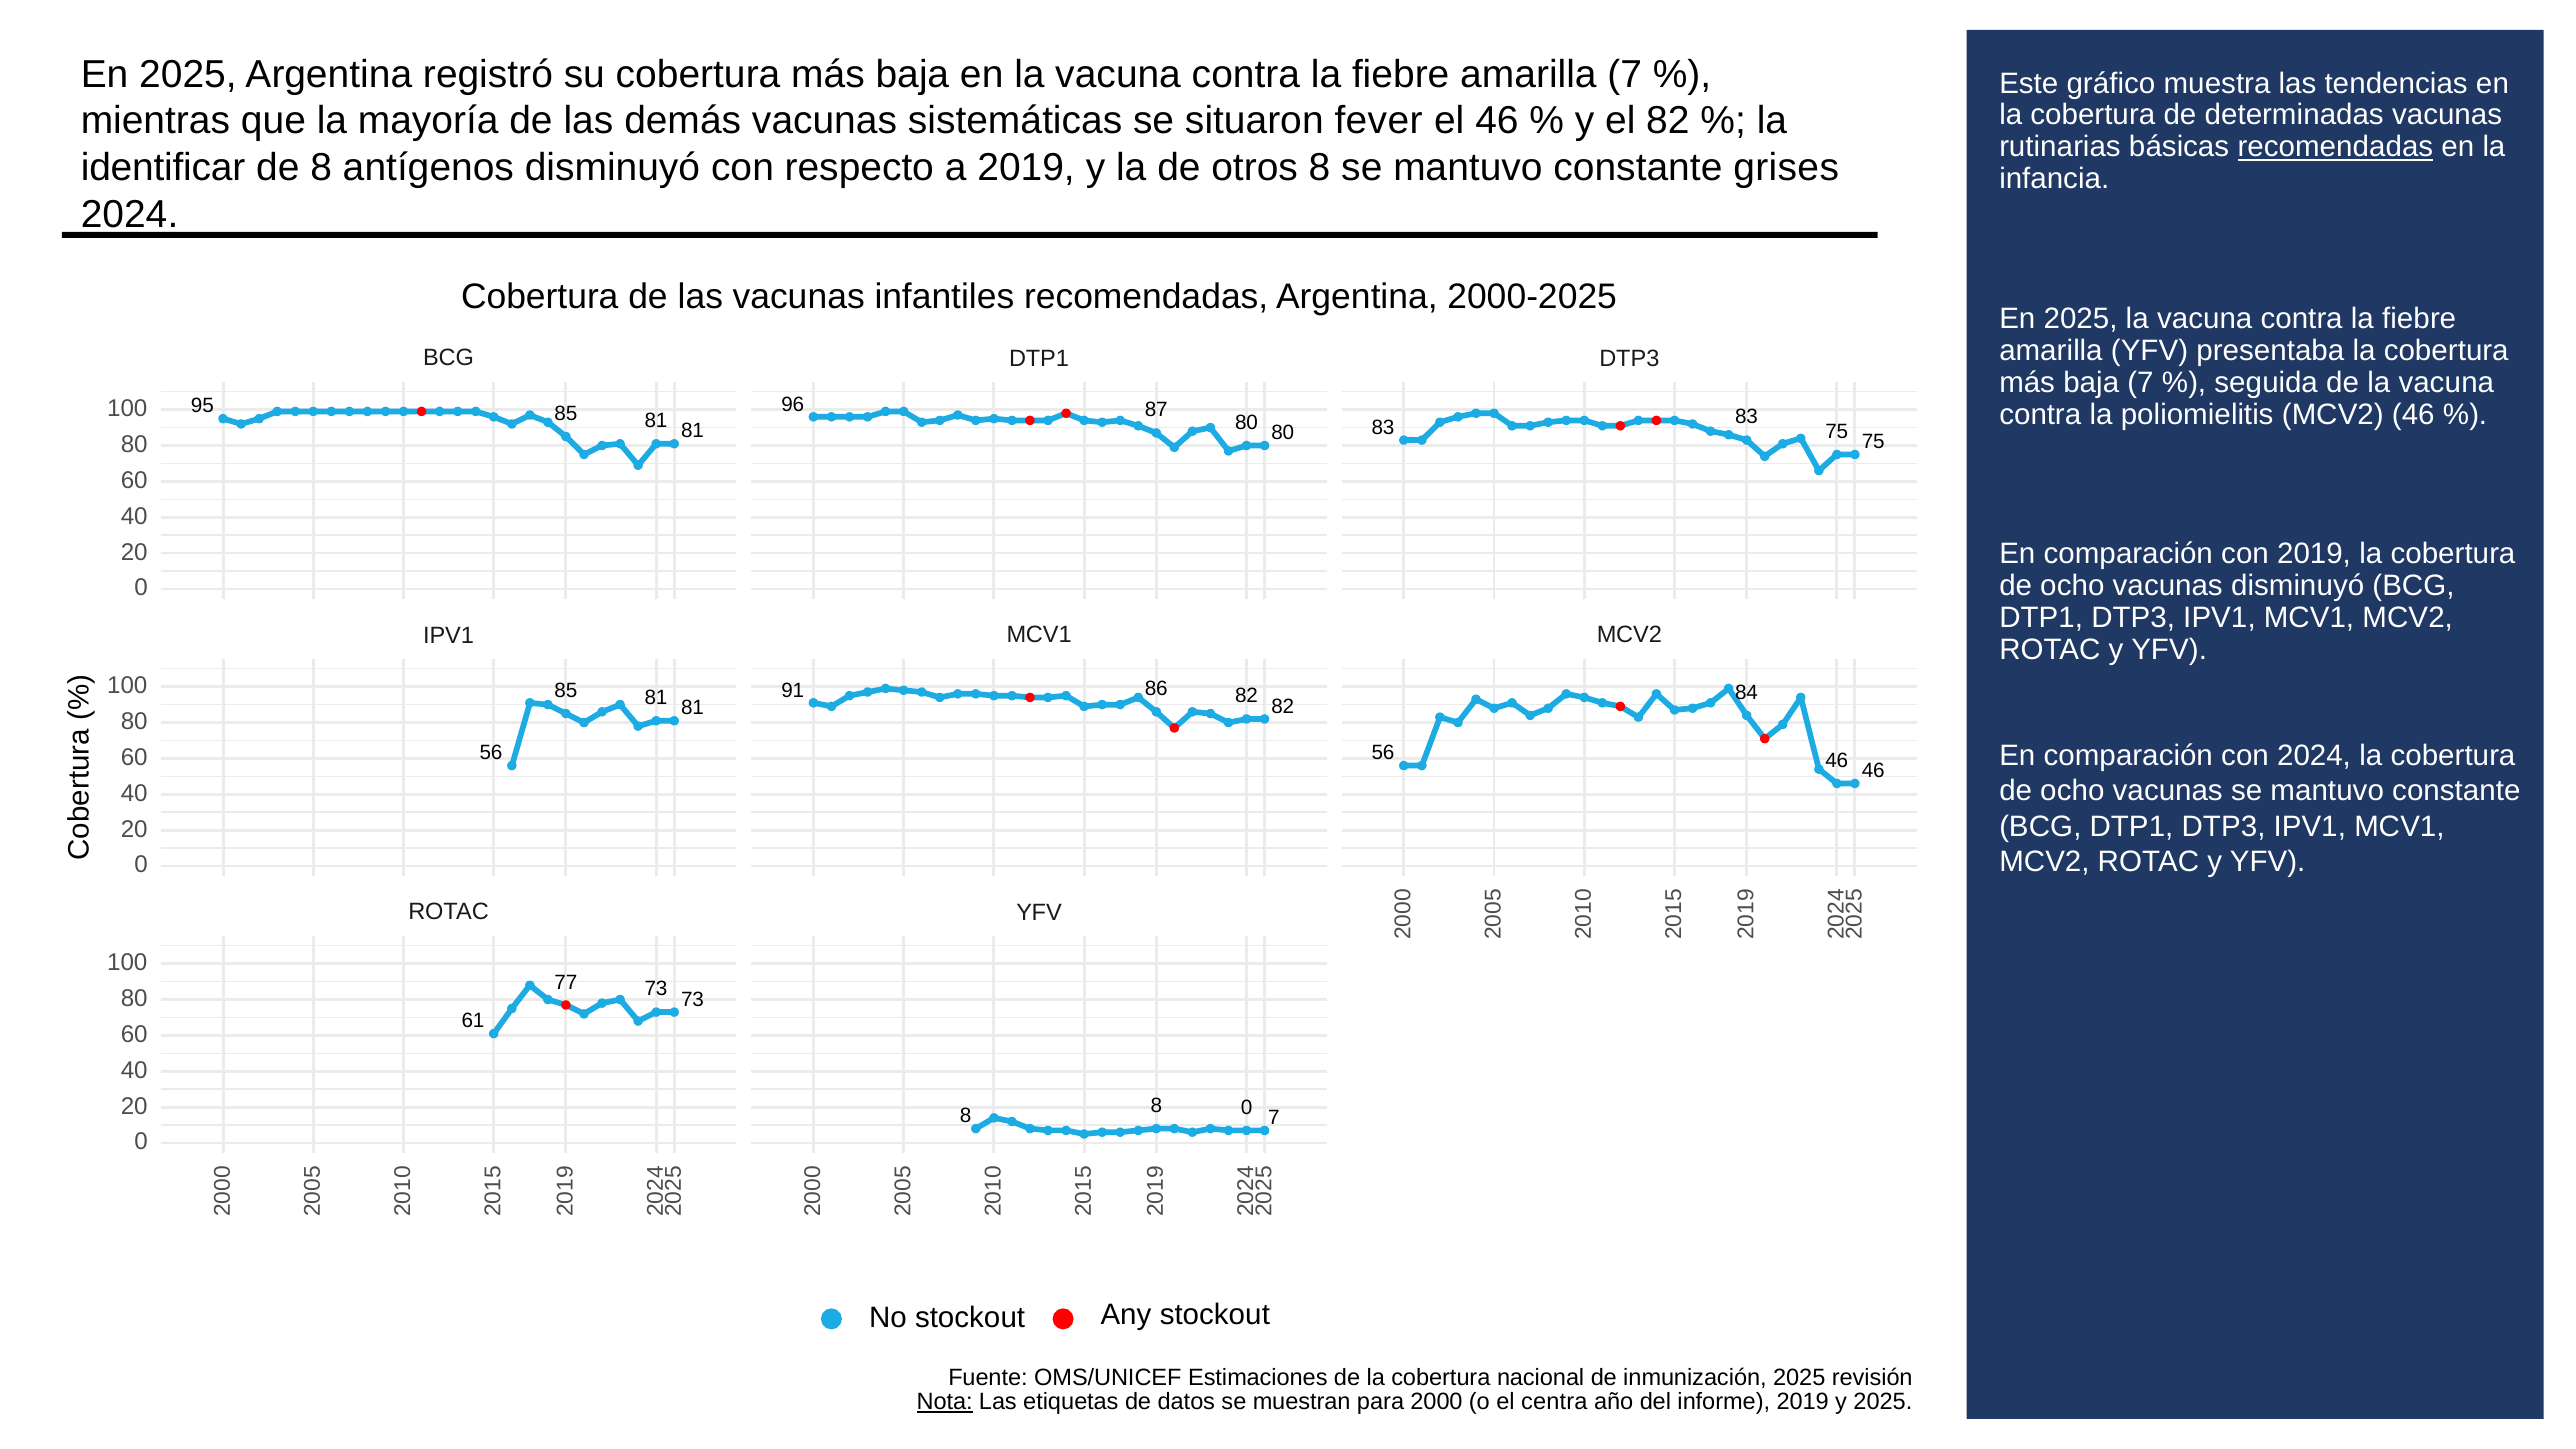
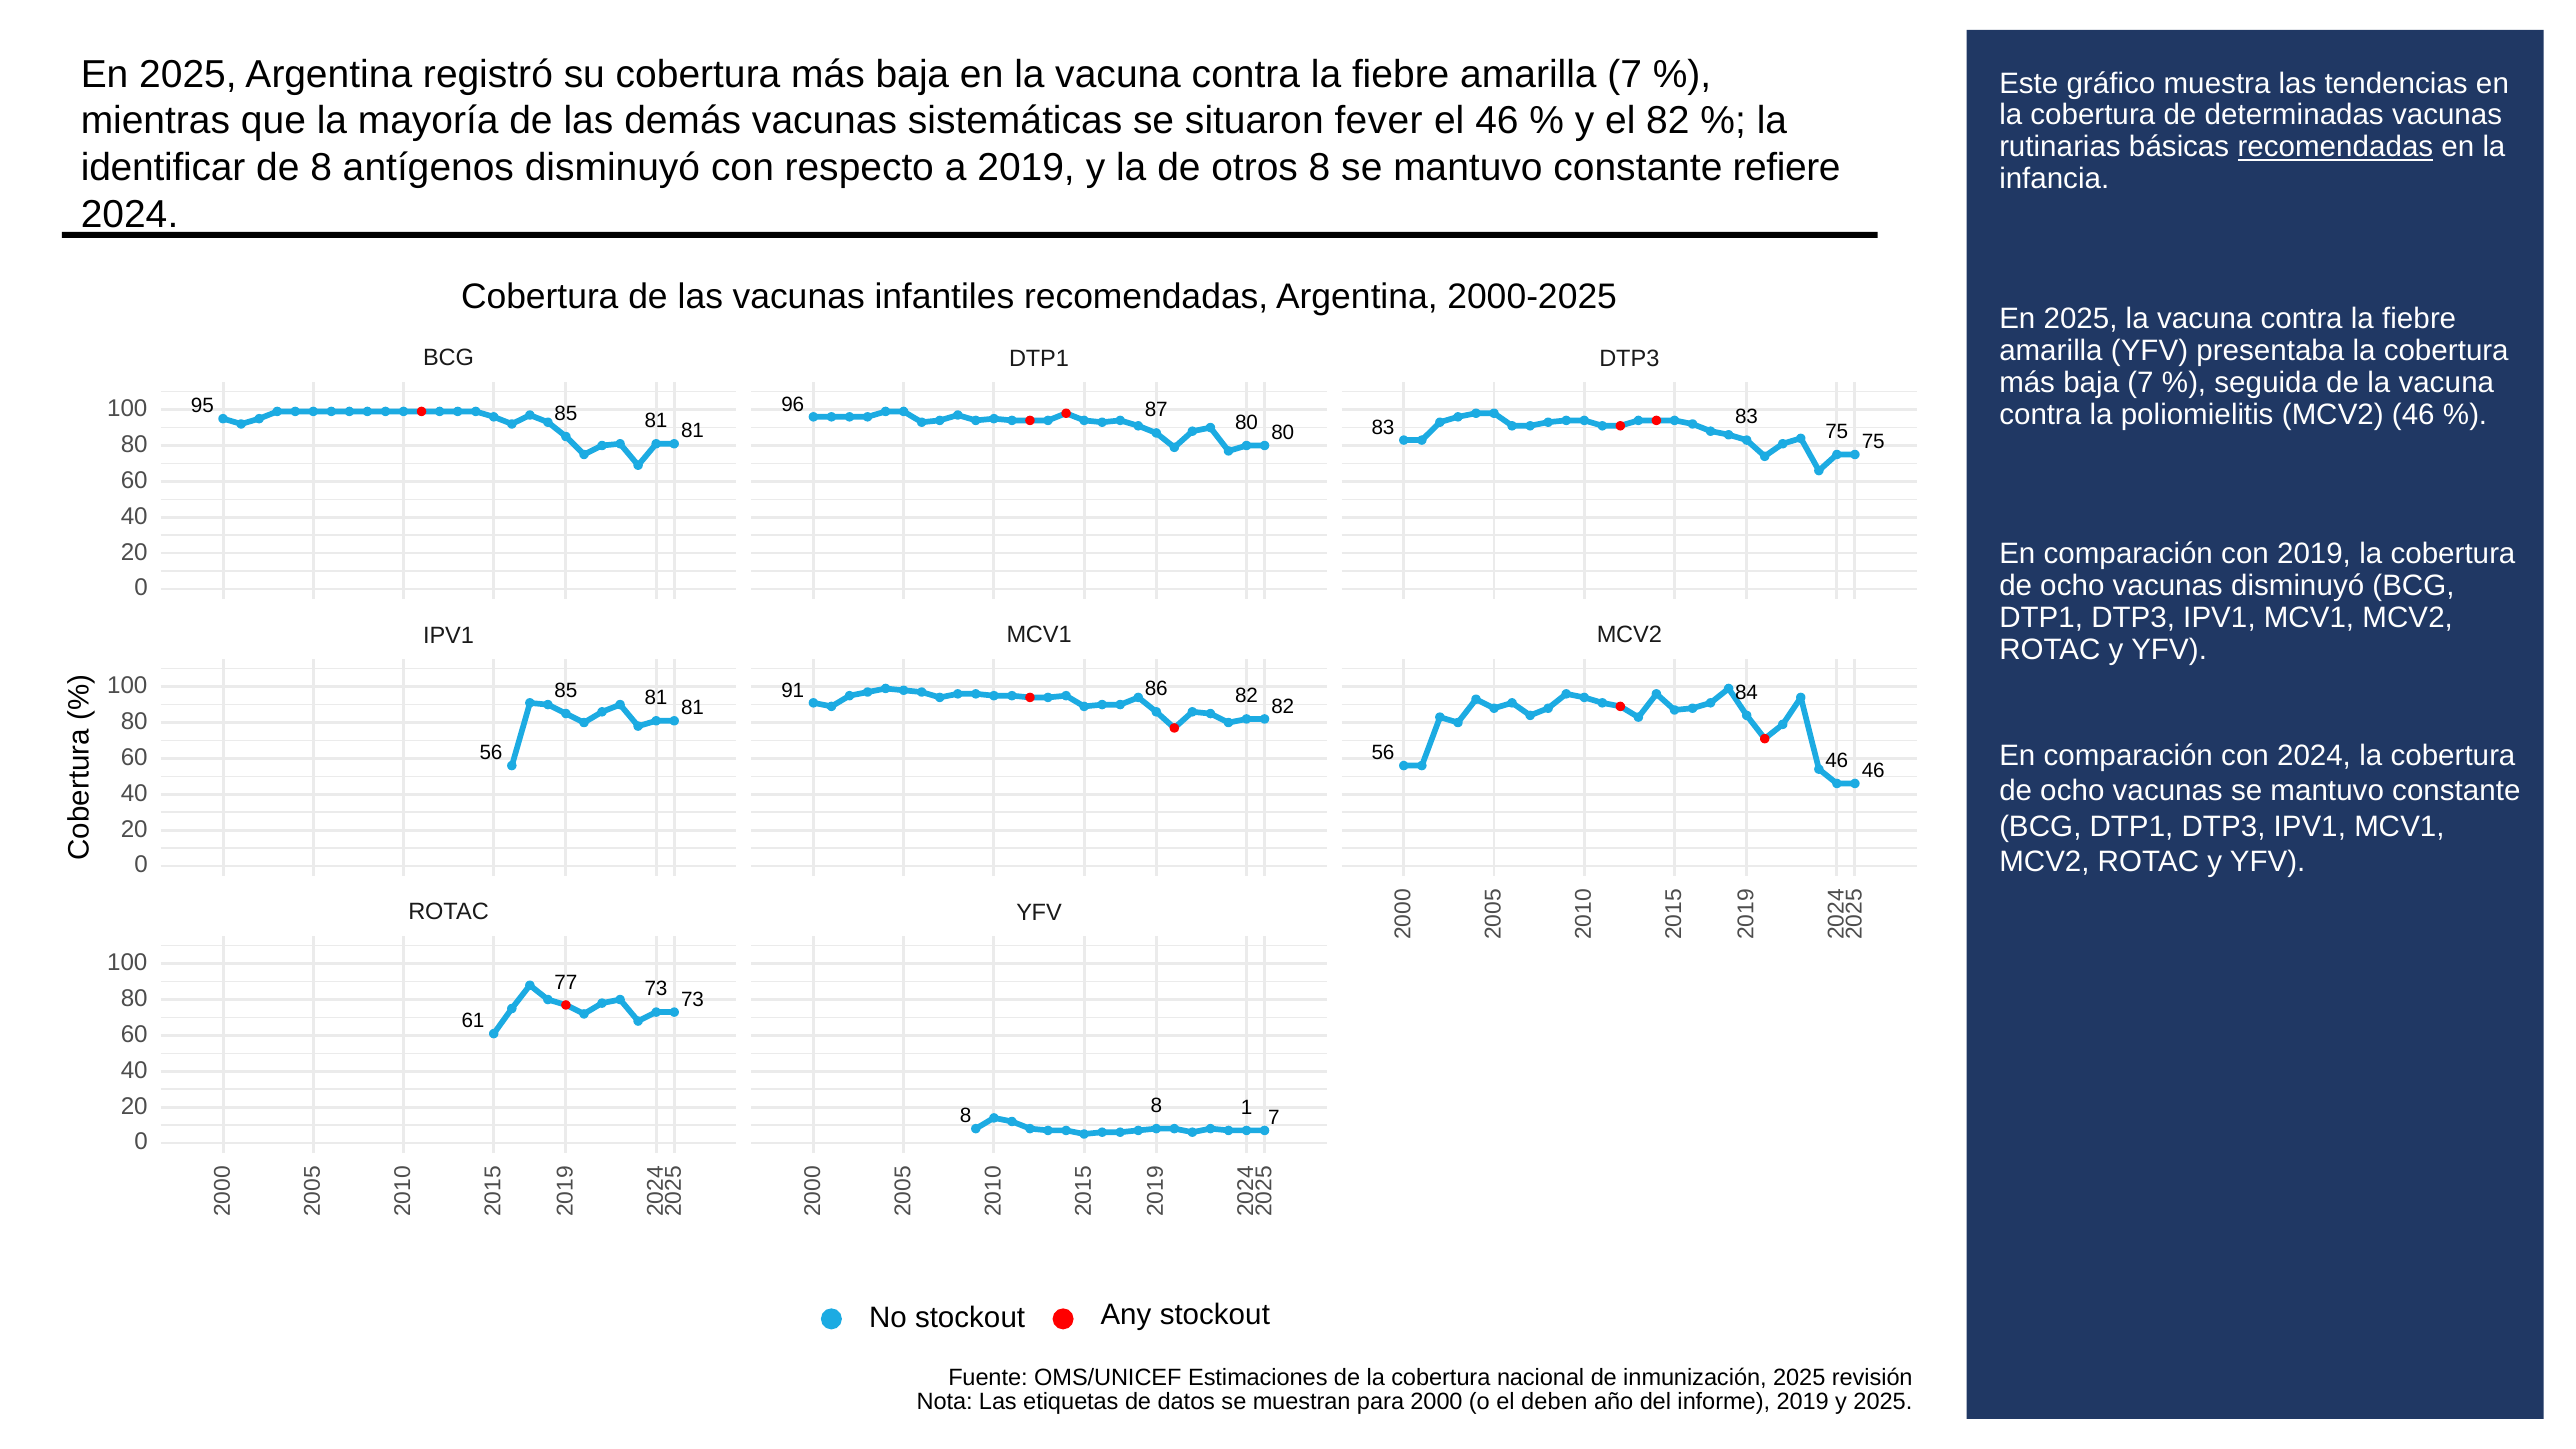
grises: grises -> refiere
8 0: 0 -> 1
Nota underline: present -> none
centra: centra -> deben
